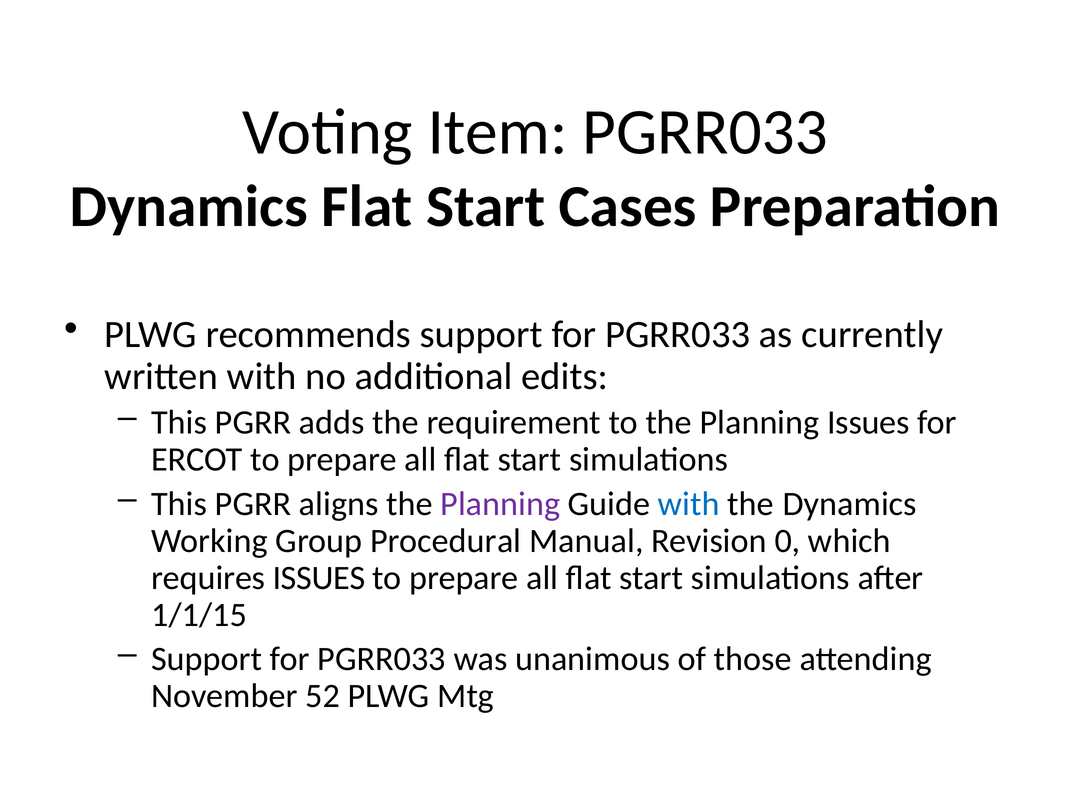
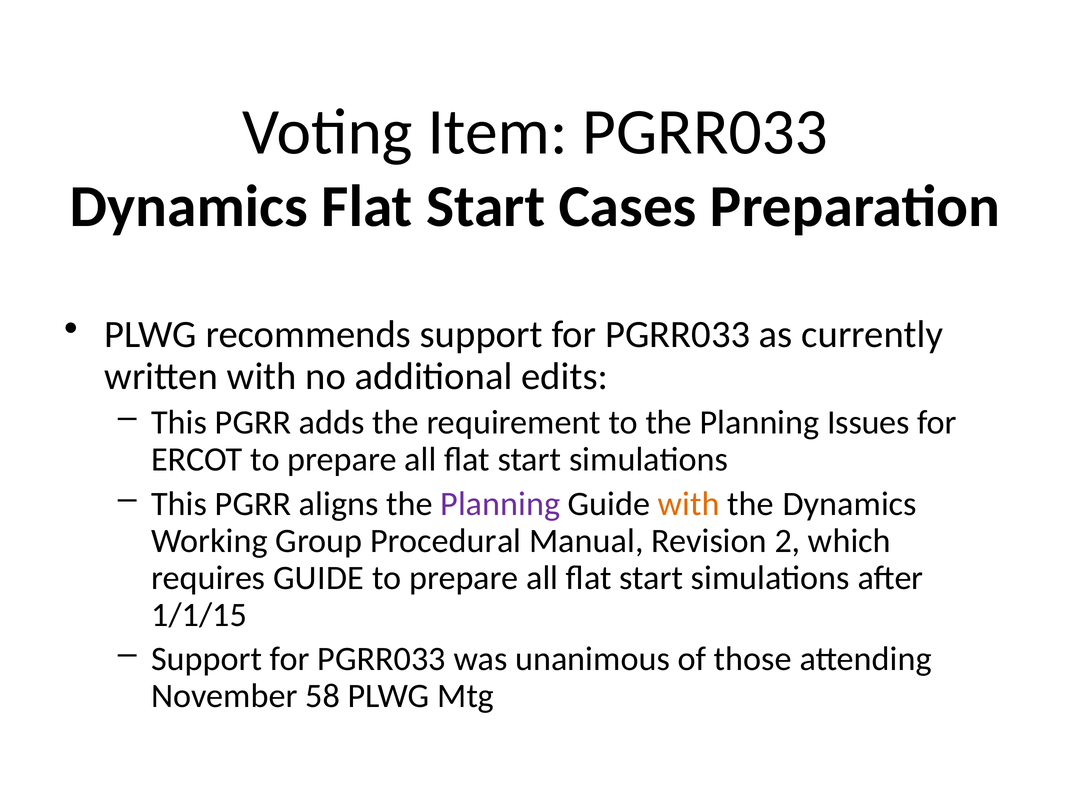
with at (689, 504) colour: blue -> orange
0: 0 -> 2
requires ISSUES: ISSUES -> GUIDE
52: 52 -> 58
